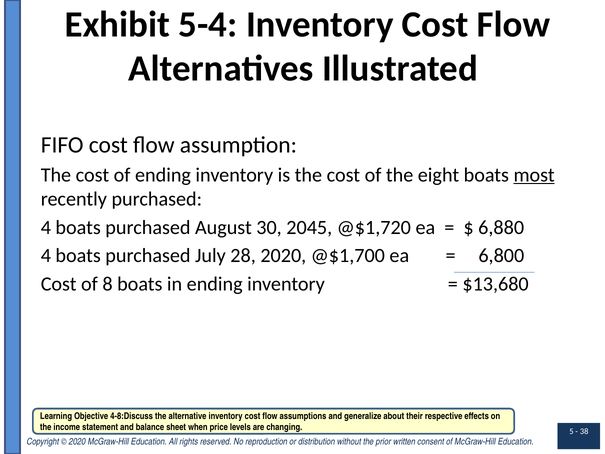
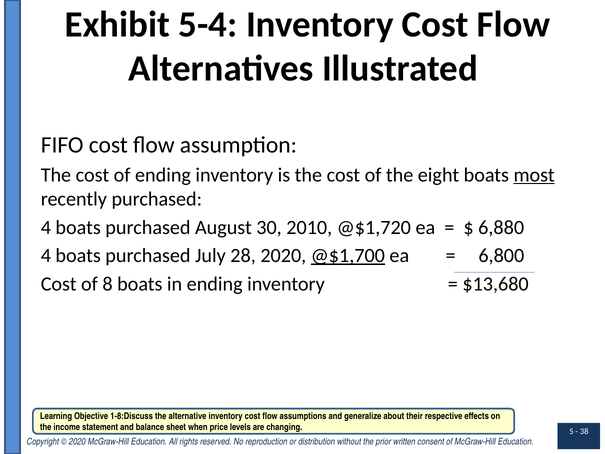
2045: 2045 -> 2010
@$1,700 underline: none -> present
4-8:Discuss: 4-8:Discuss -> 1-8:Discuss
